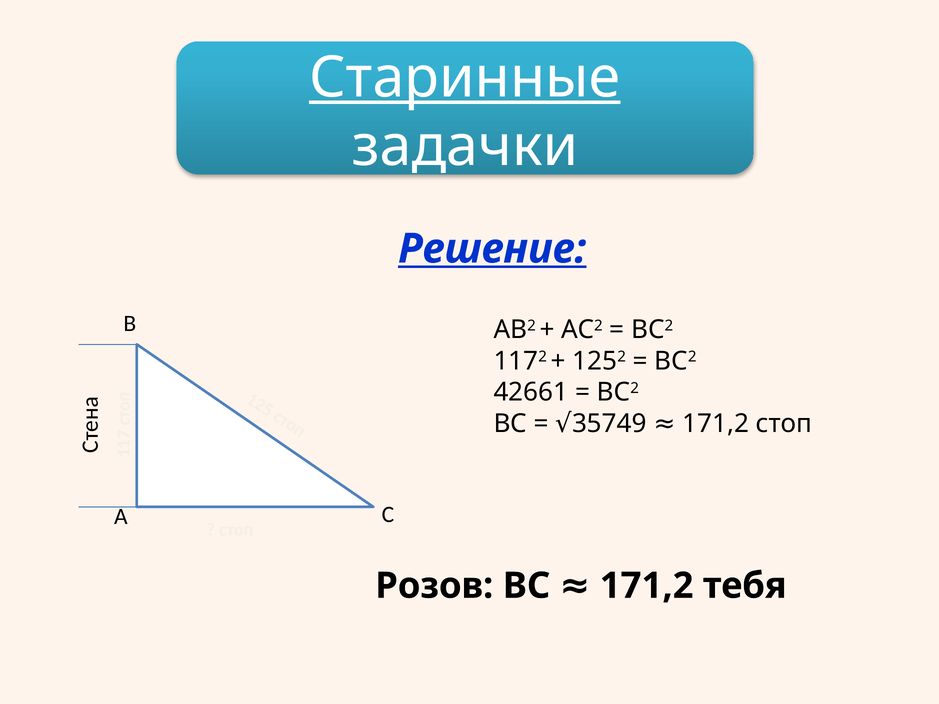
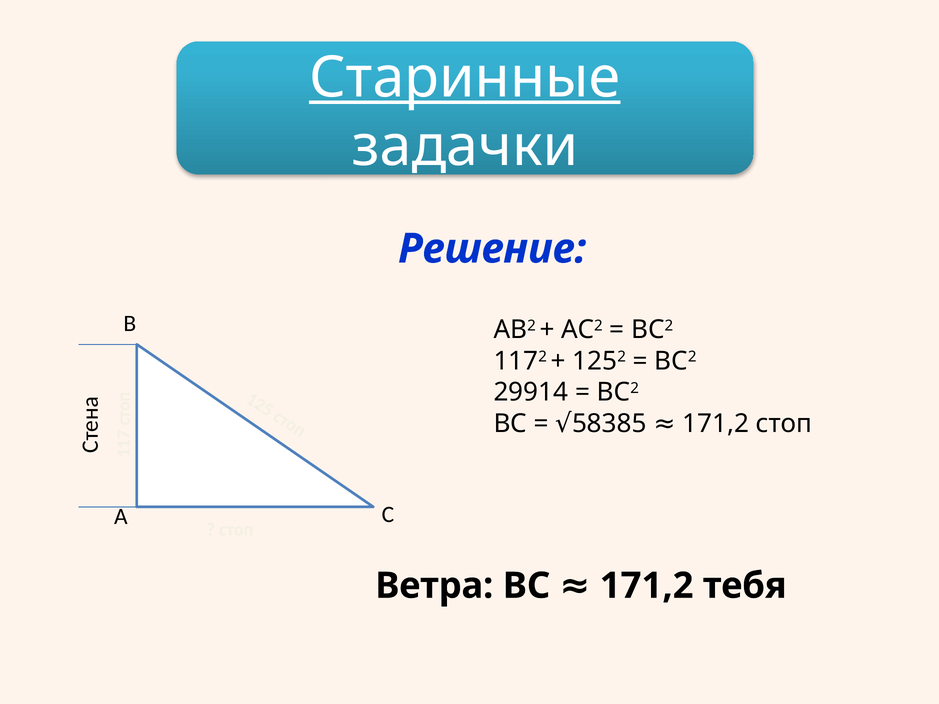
Решение underline: present -> none
42661: 42661 -> 29914
35749: 35749 -> 58385
Розов: Розов -> Ветра
